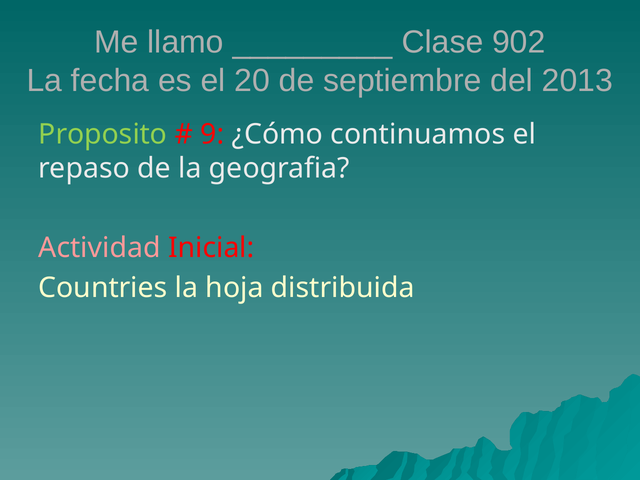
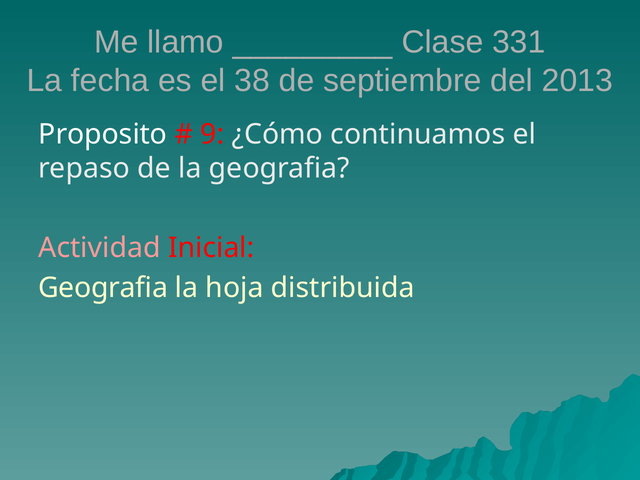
902: 902 -> 331
20: 20 -> 38
Proposito colour: light green -> white
Countries at (103, 288): Countries -> Geografia
